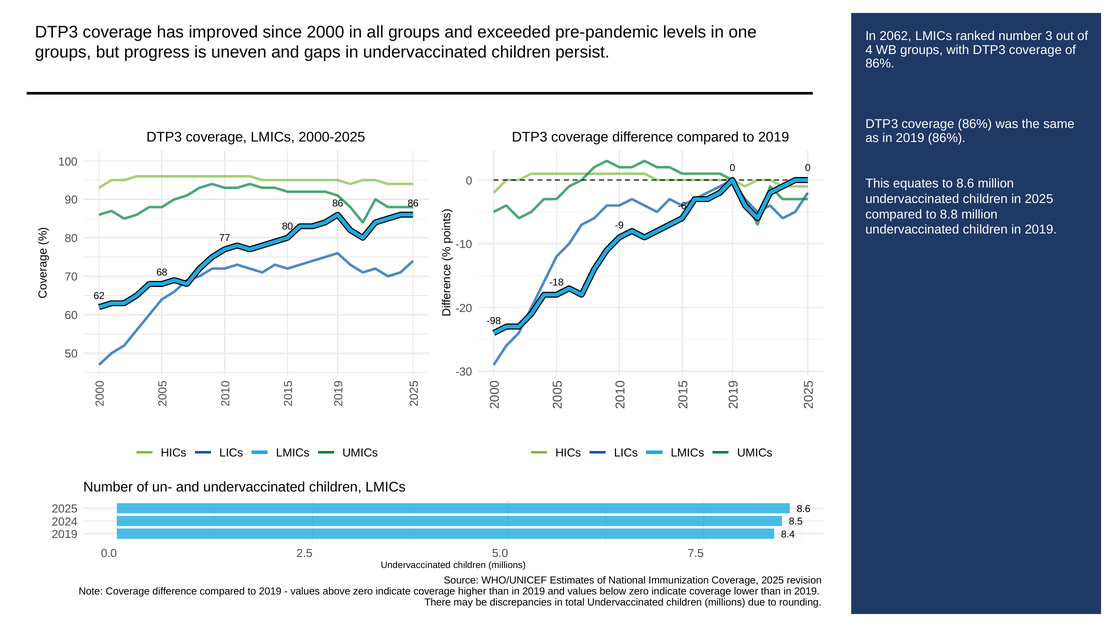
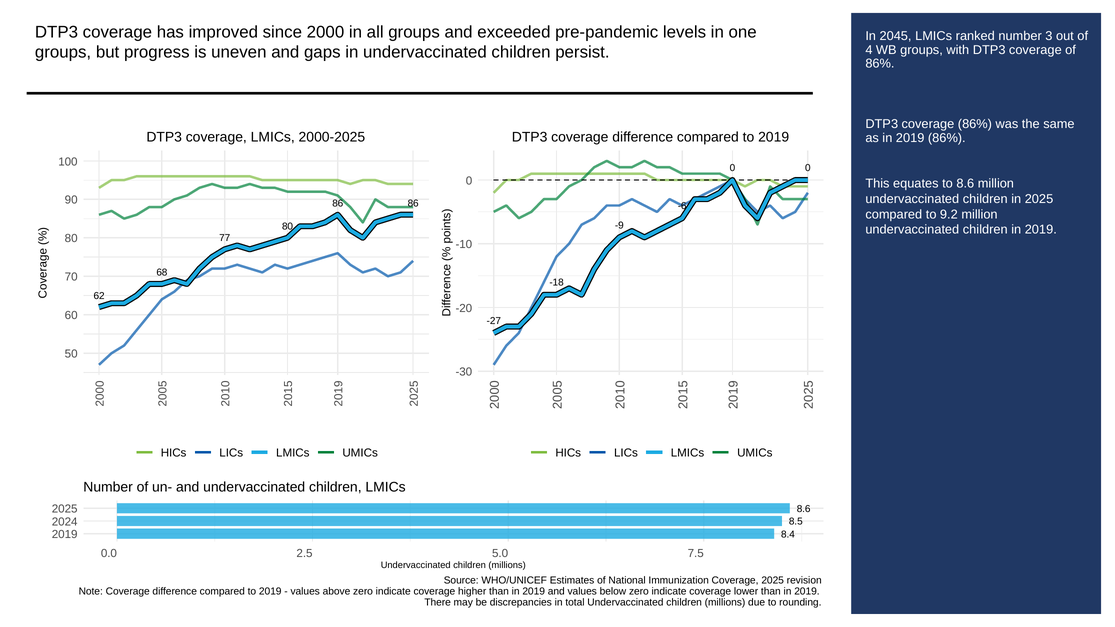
2062: 2062 -> 2045
8.8: 8.8 -> 9.2
-98: -98 -> -27
